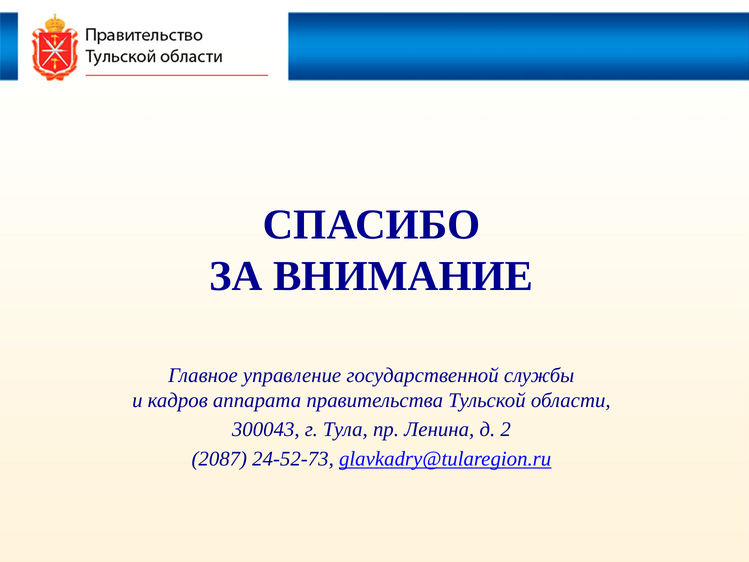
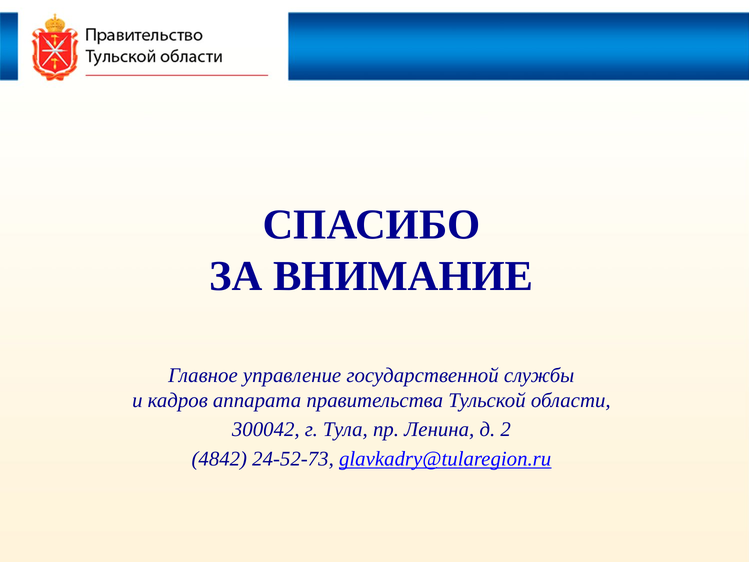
300043: 300043 -> 300042
2087: 2087 -> 4842
